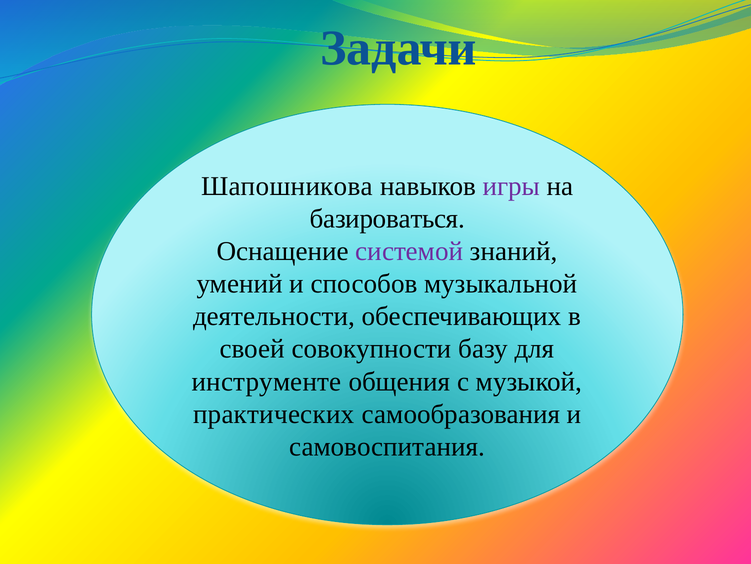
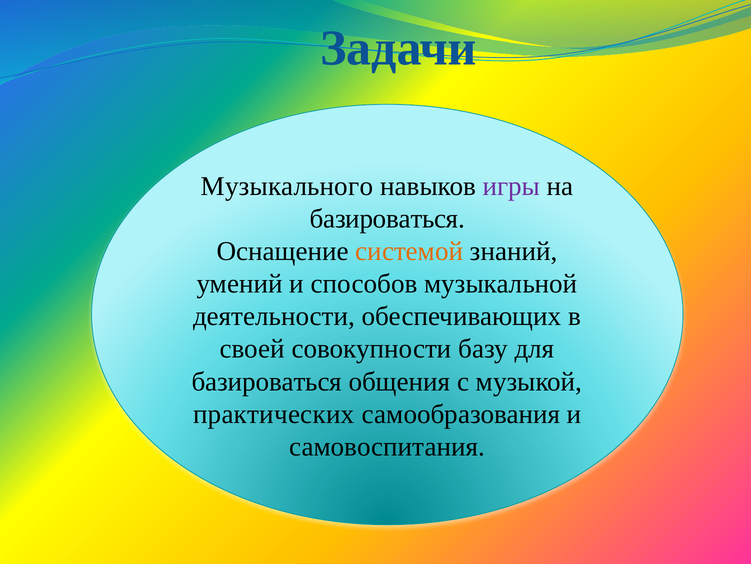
Шапошникова: Шапошникова -> Музыкального
системой colour: purple -> orange
инструменте at (267, 381): инструменте -> базироваться
